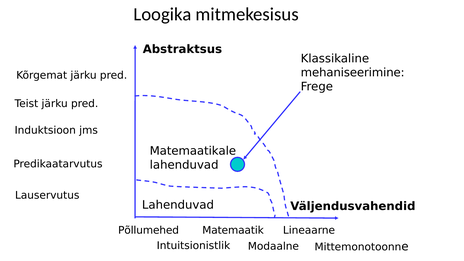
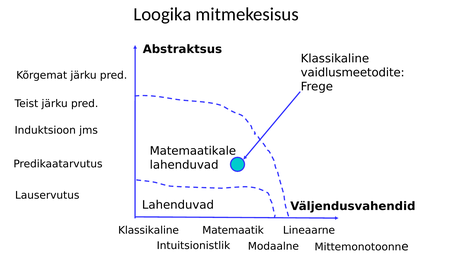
mehaniseerimine: mehaniseerimine -> vaidlusmeetodite
Põllumehed at (149, 230): Põllumehed -> Klassikaline
